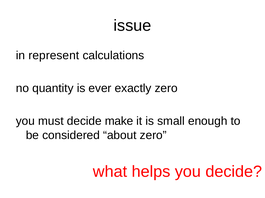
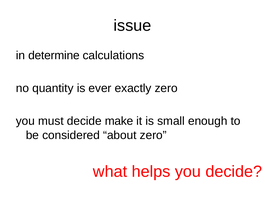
represent: represent -> determine
